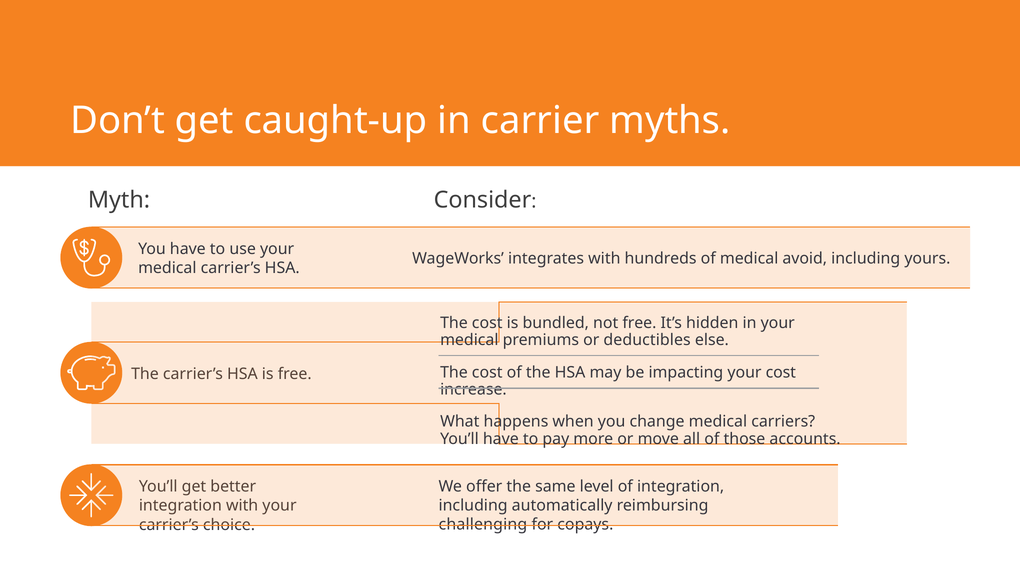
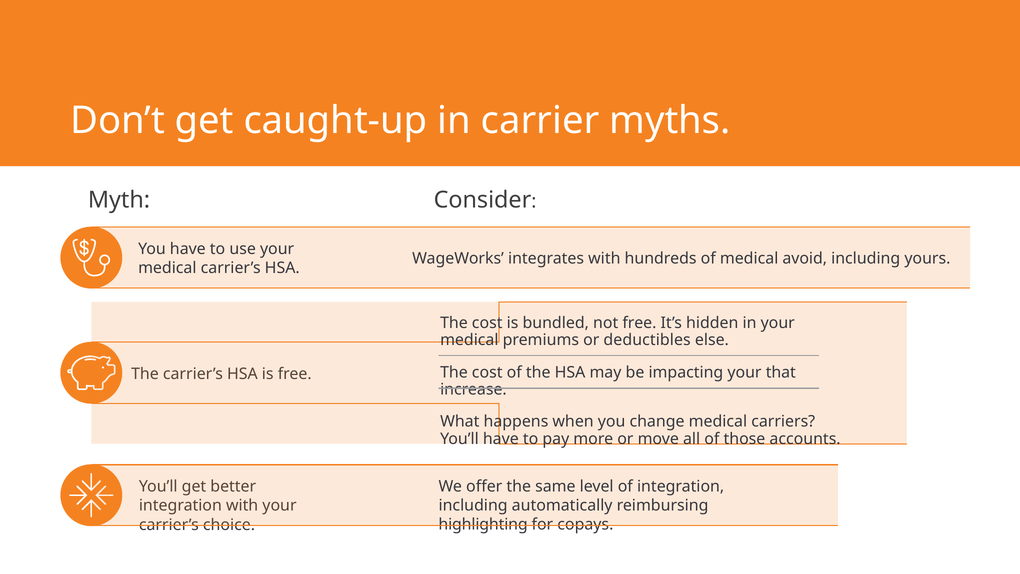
your cost: cost -> that
challenging: challenging -> highlighting
